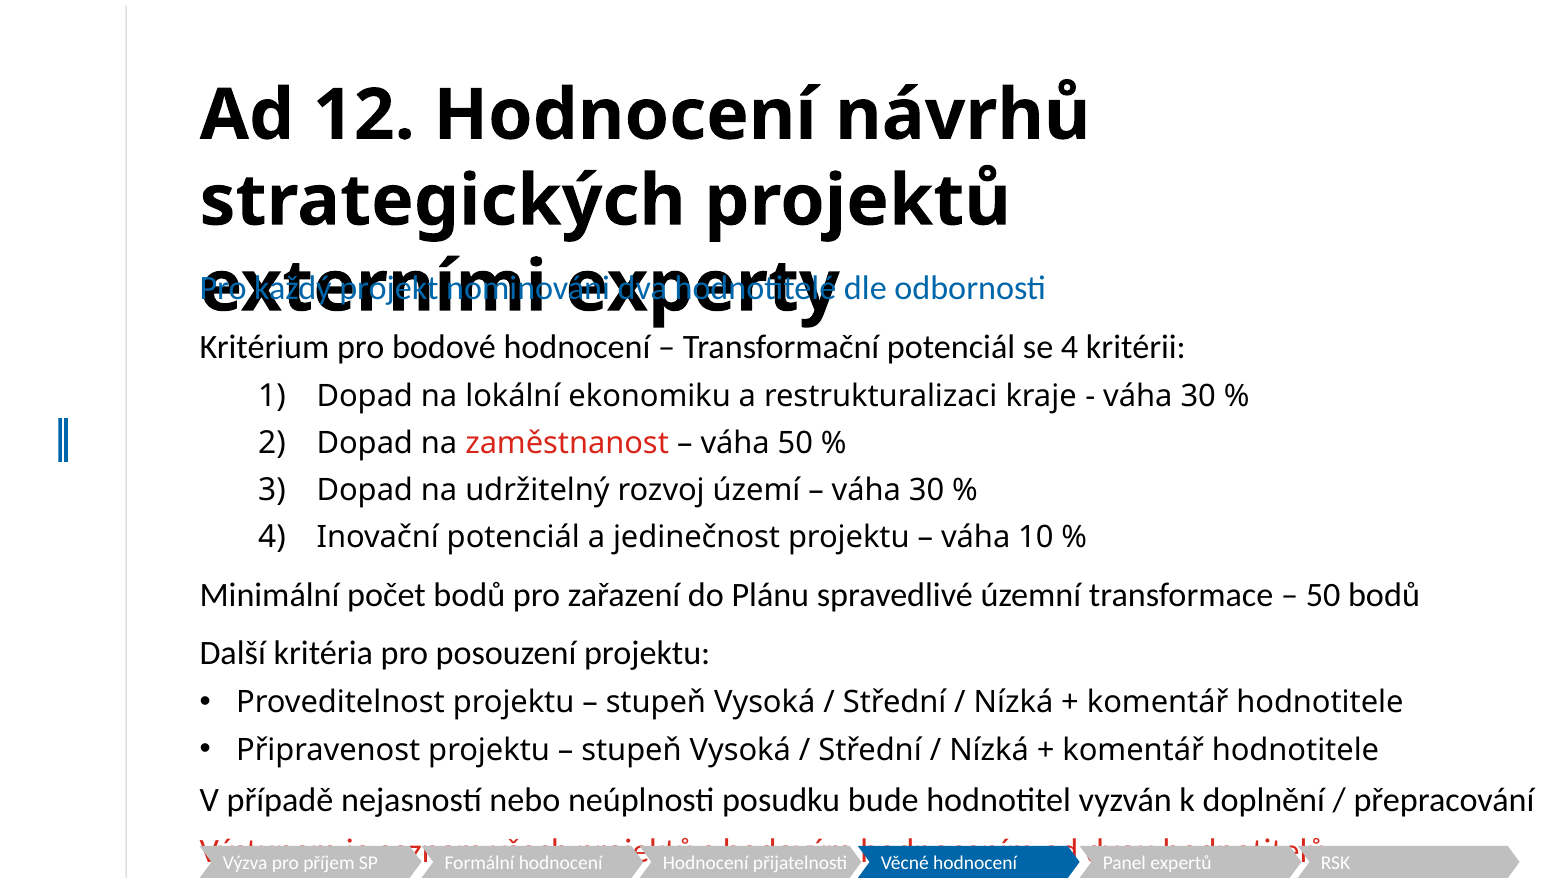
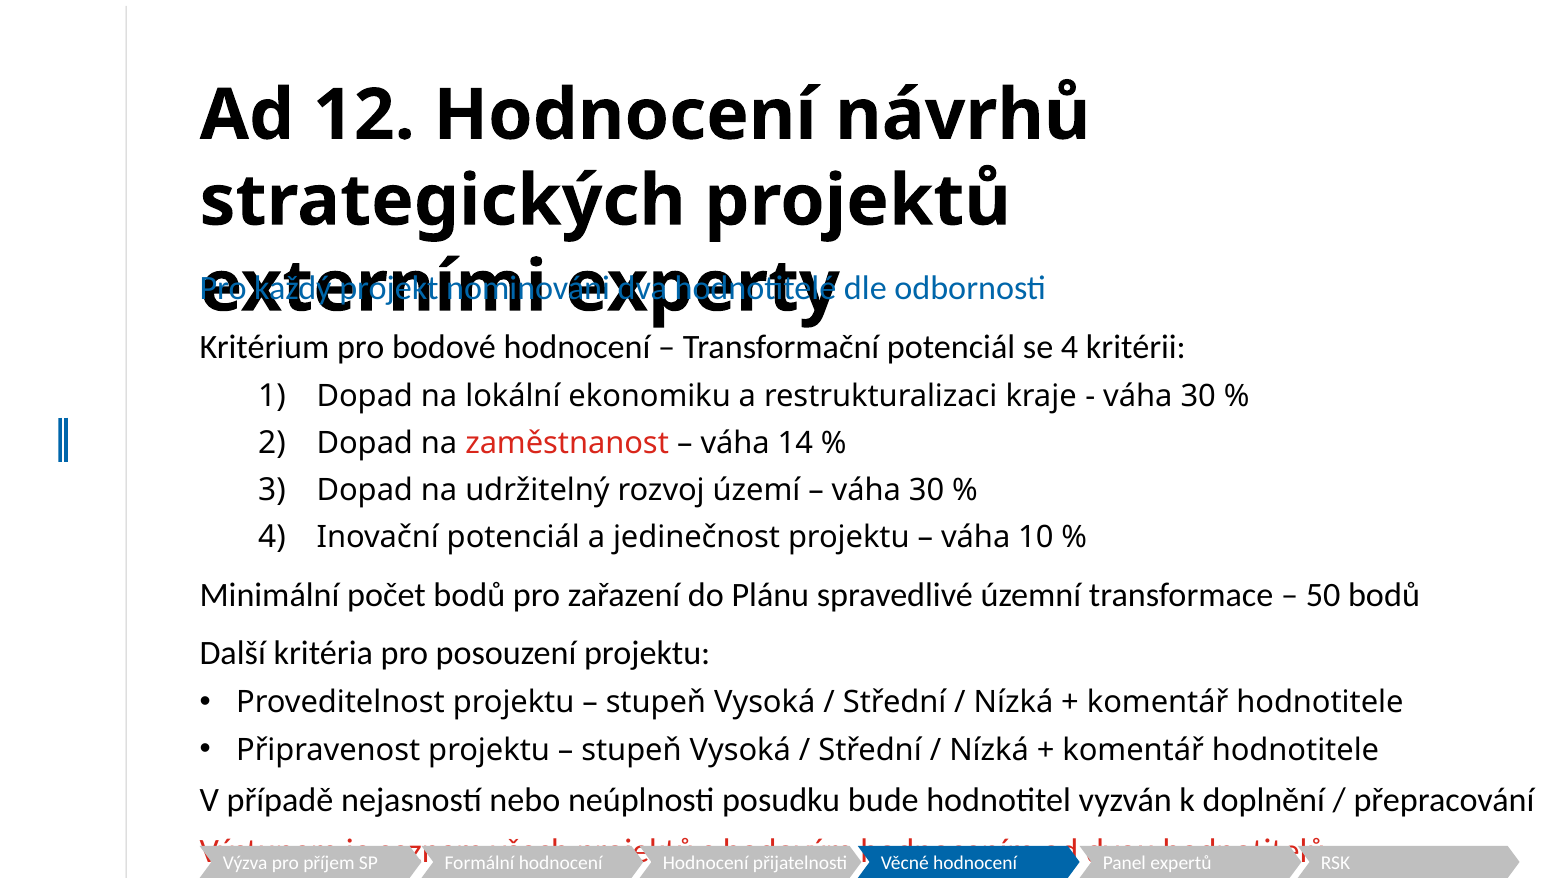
váha 50: 50 -> 14
